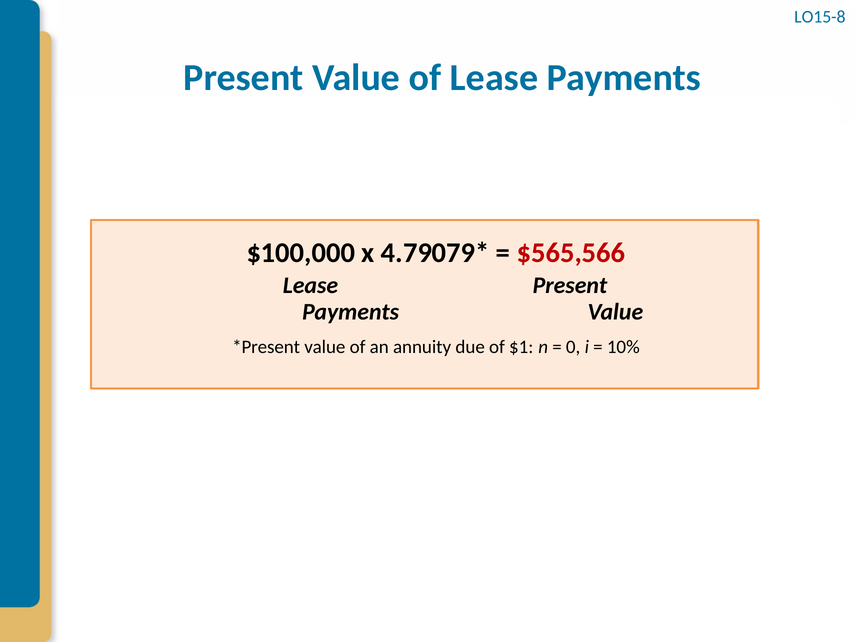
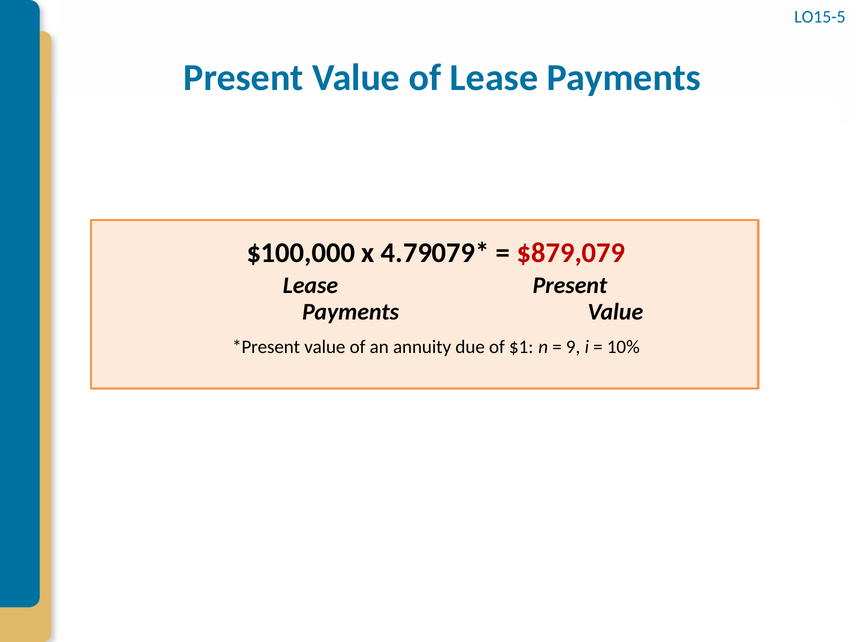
LO15-8: LO15-8 -> LO15-5
$565,566: $565,566 -> $879,079
0: 0 -> 9
